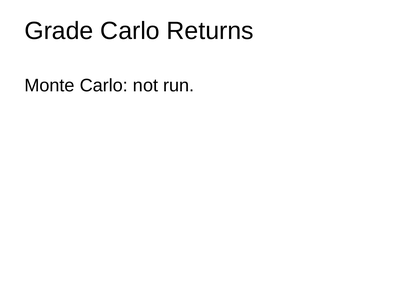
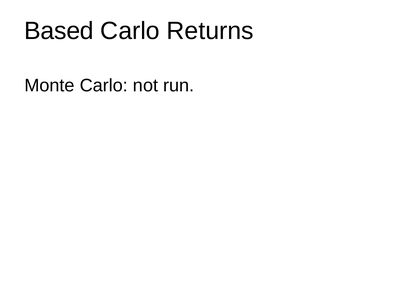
Grade: Grade -> Based
